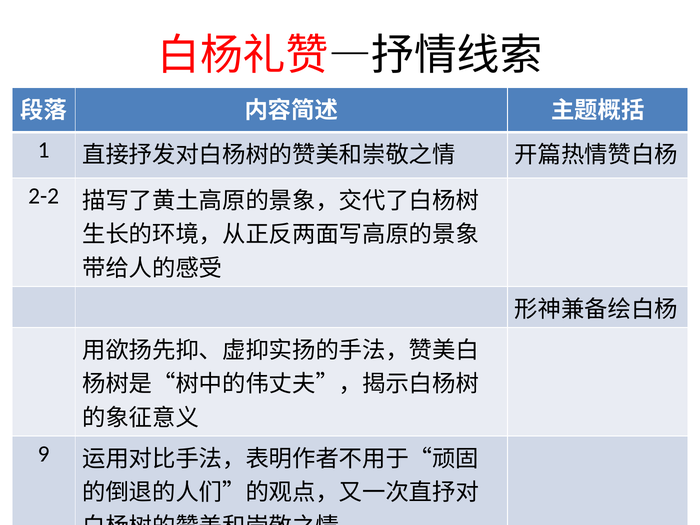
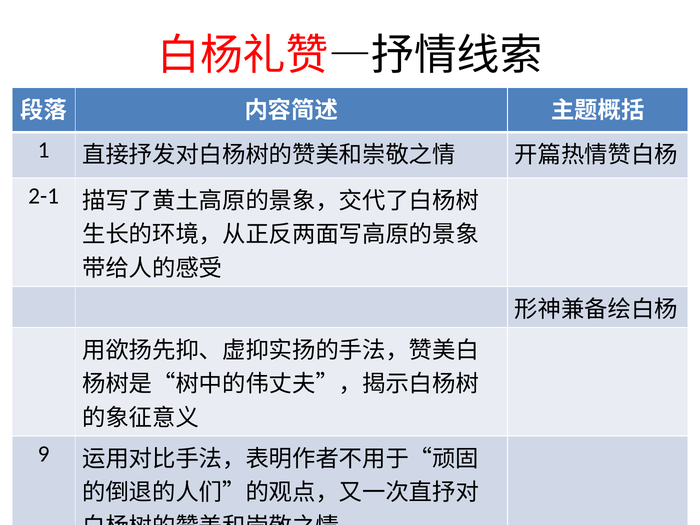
2-2: 2-2 -> 2-1
